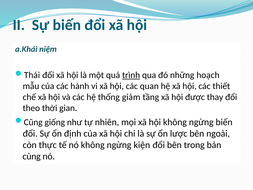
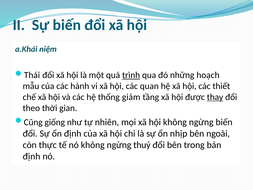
thay underline: none -> present
lược: lược -> nhịp
kiện: kiện -> thuỷ
cùng at (32, 156): cùng -> định
